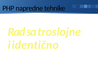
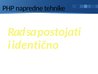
troslojne: troslojne -> postojati
